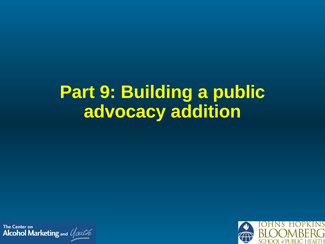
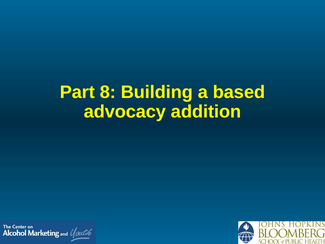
9: 9 -> 8
public: public -> based
